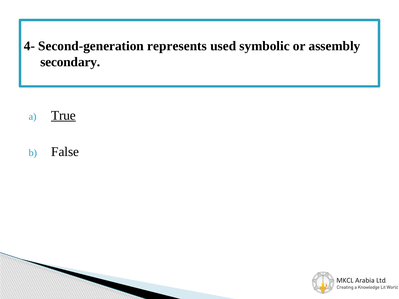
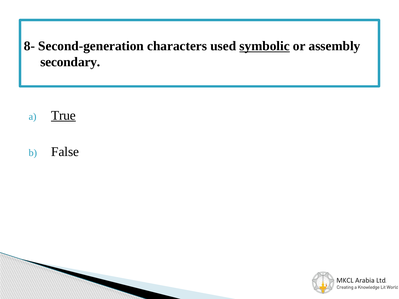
4-: 4- -> 8-
represents: represents -> characters
symbolic underline: none -> present
